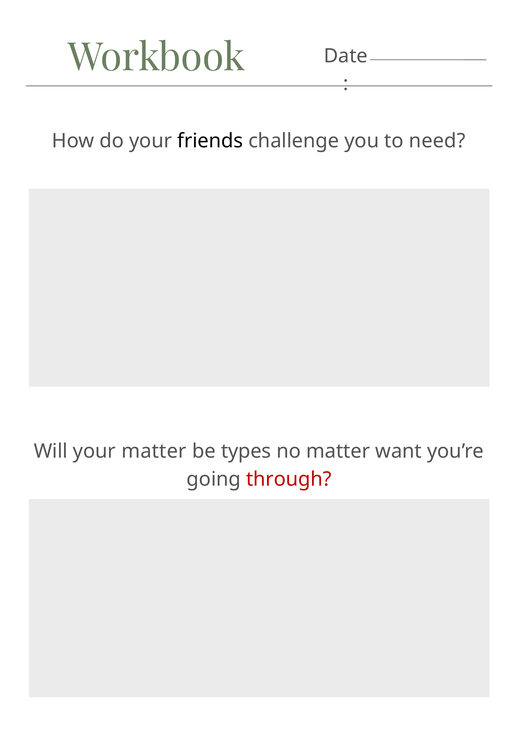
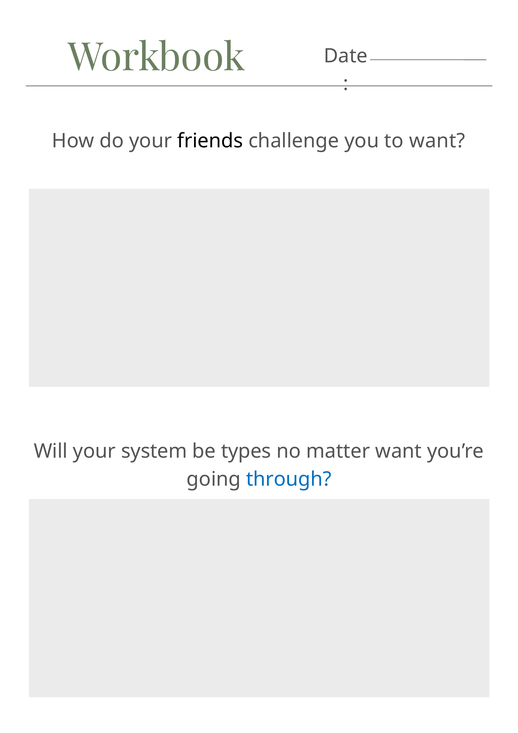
to need: need -> want
your matter: matter -> system
through colour: red -> blue
